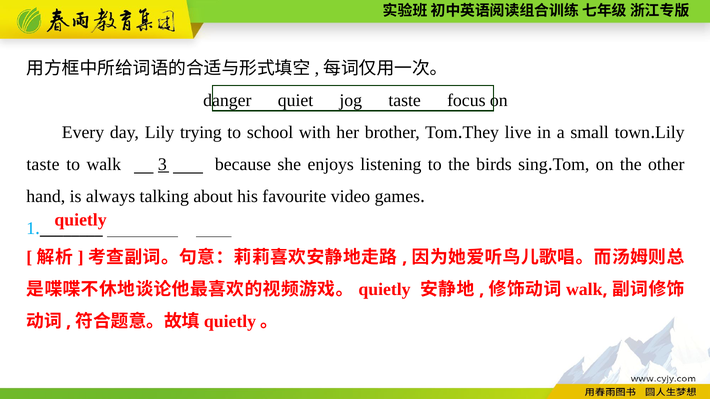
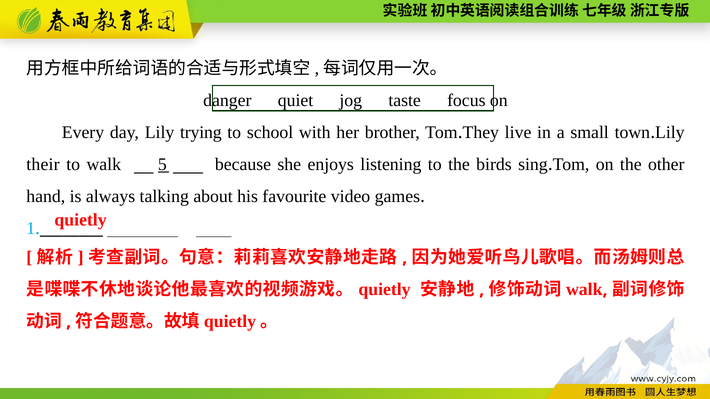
taste at (43, 165): taste -> their
3: 3 -> 5
